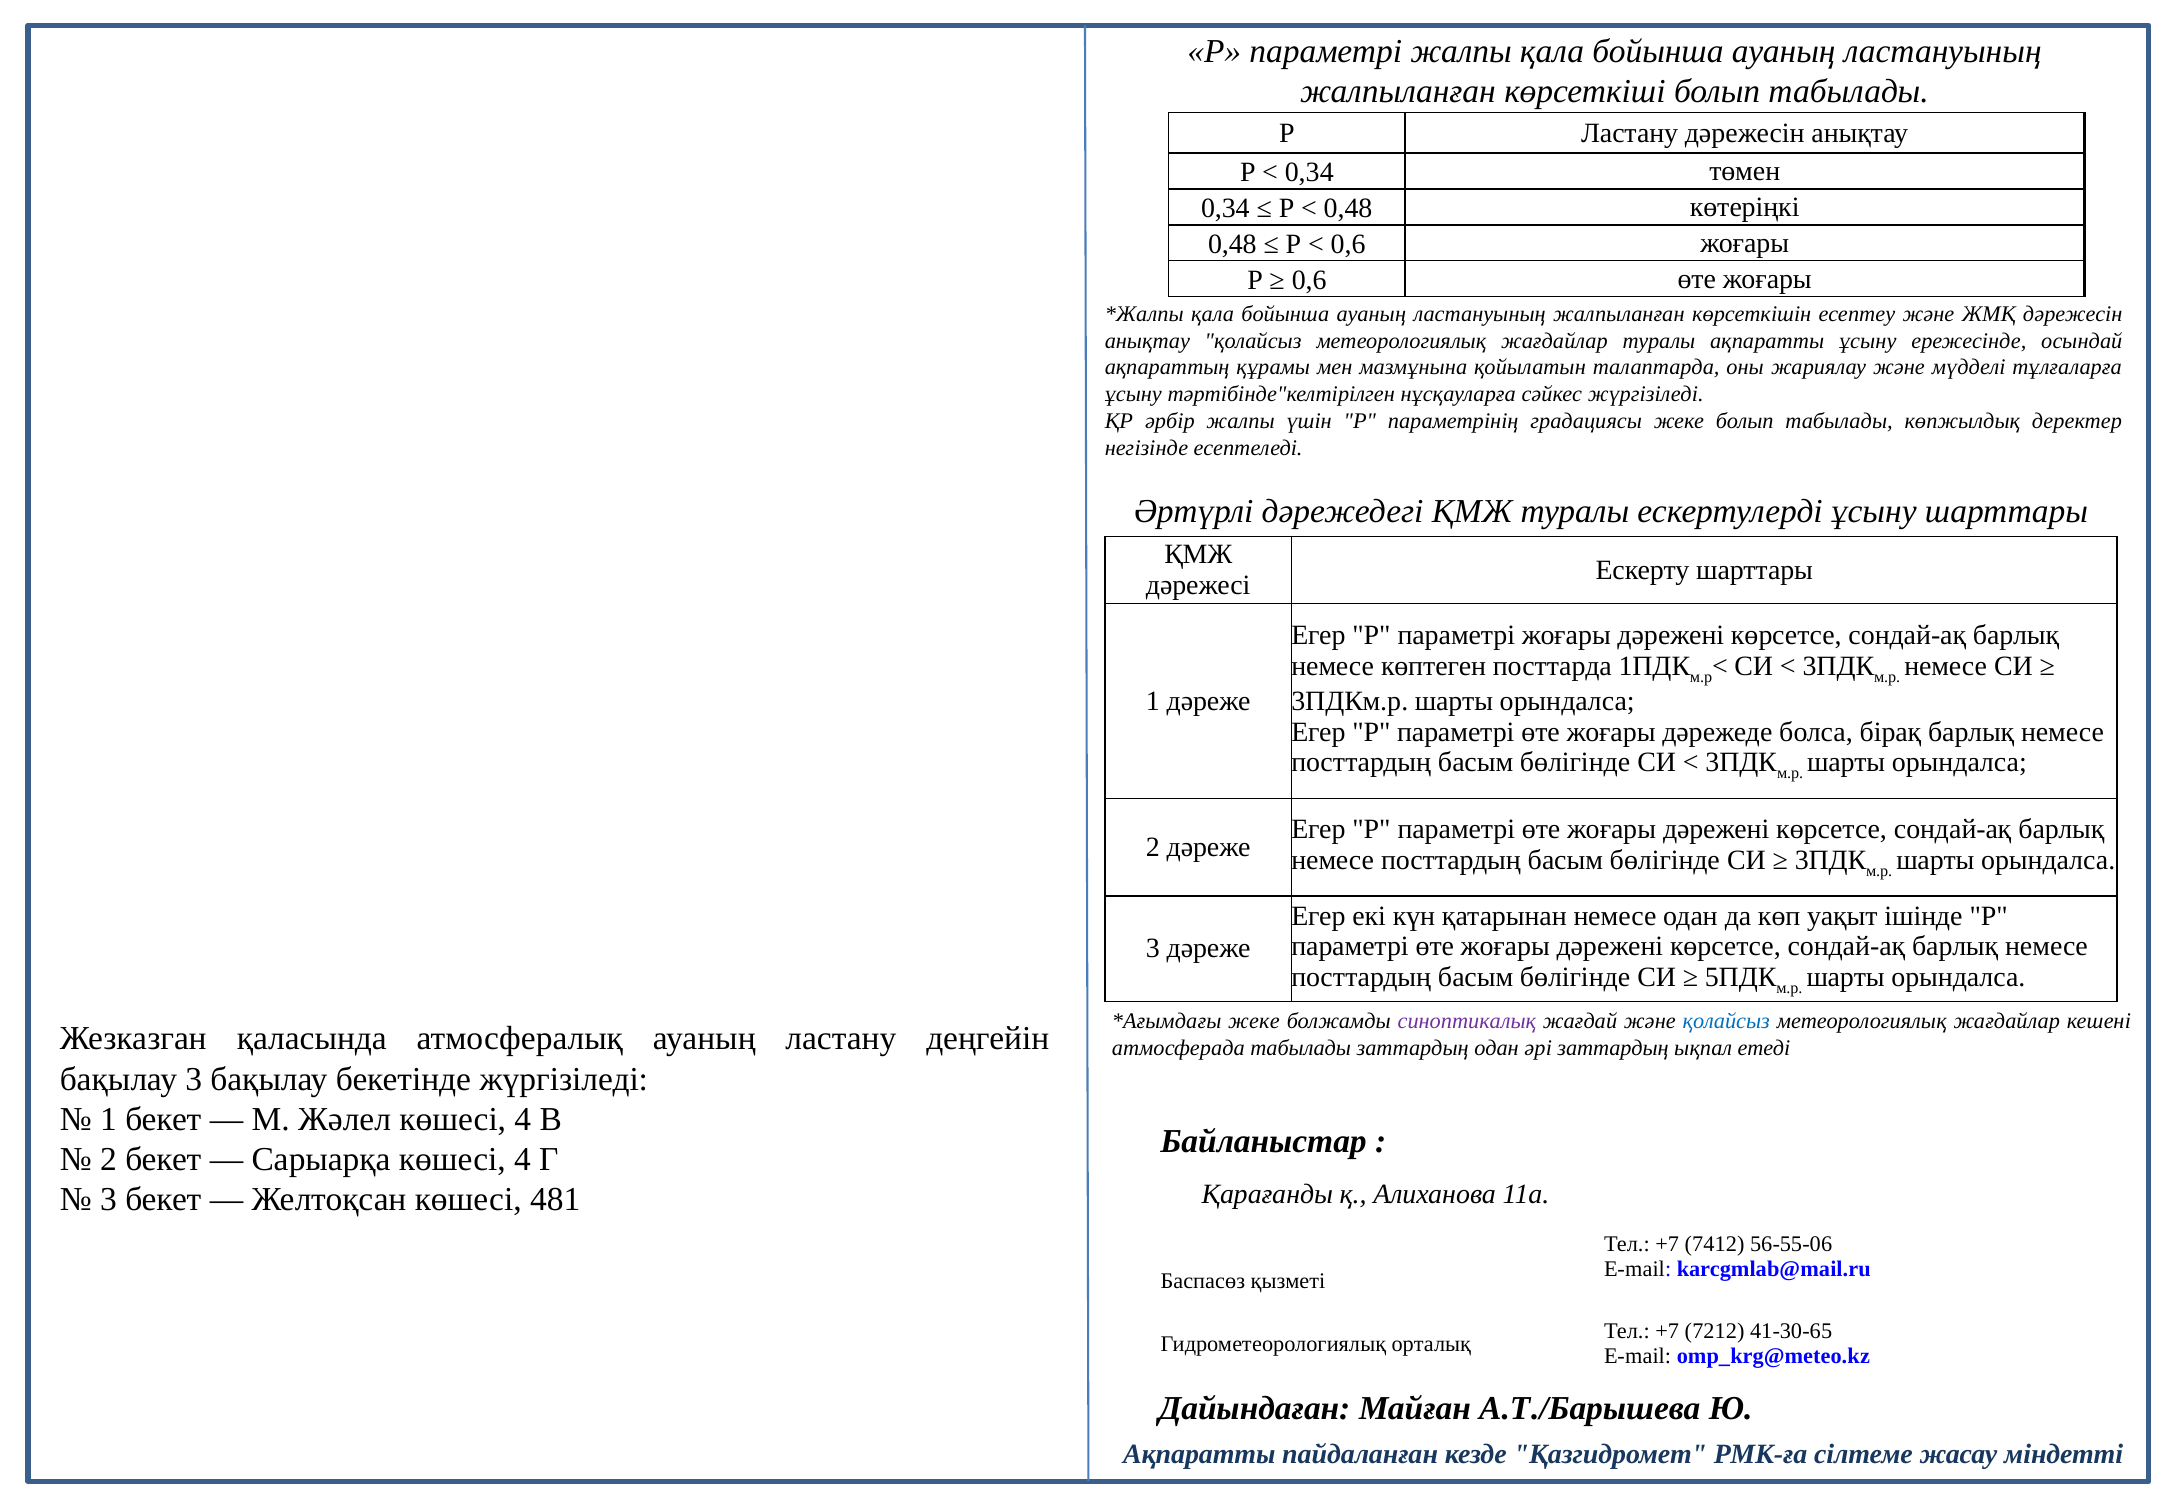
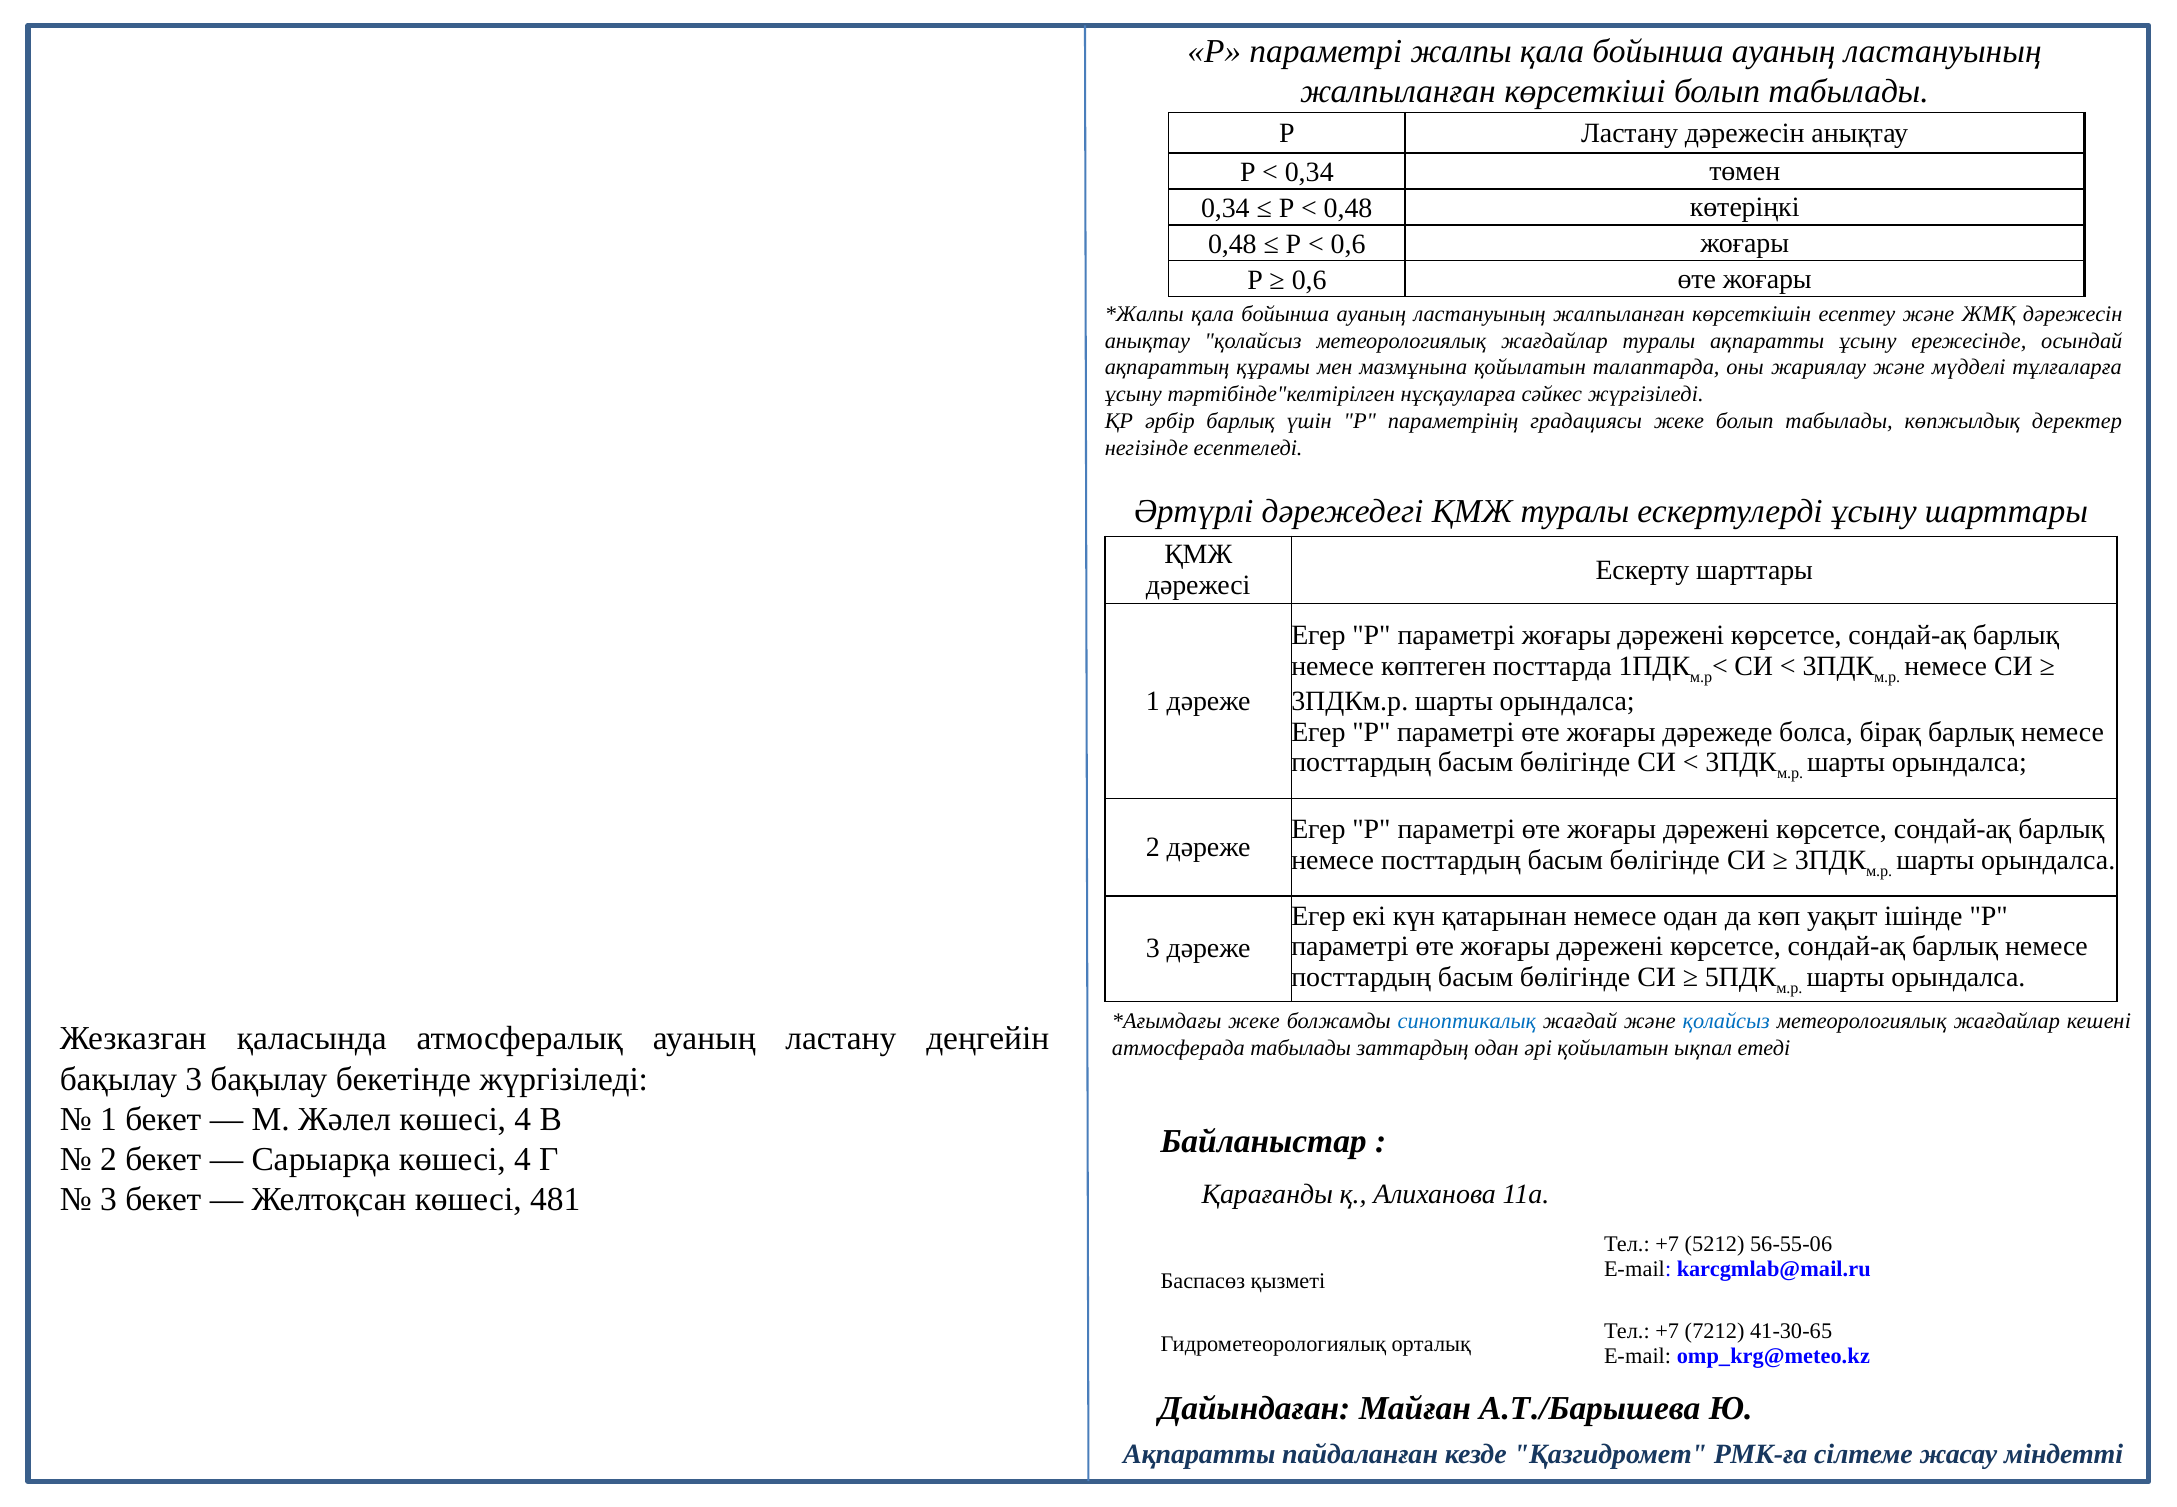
әрбір жалпы: жалпы -> барлық
синоптикалық colour: purple -> blue
әрі заттардың: заттардың -> қойылатын
7412: 7412 -> 5212
